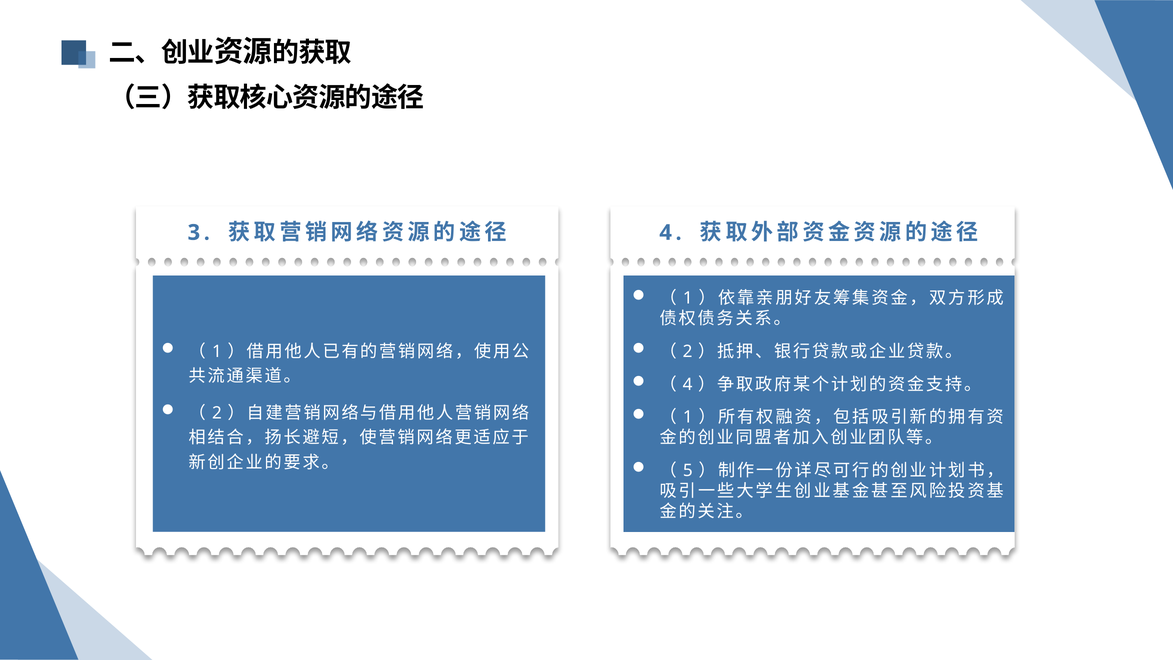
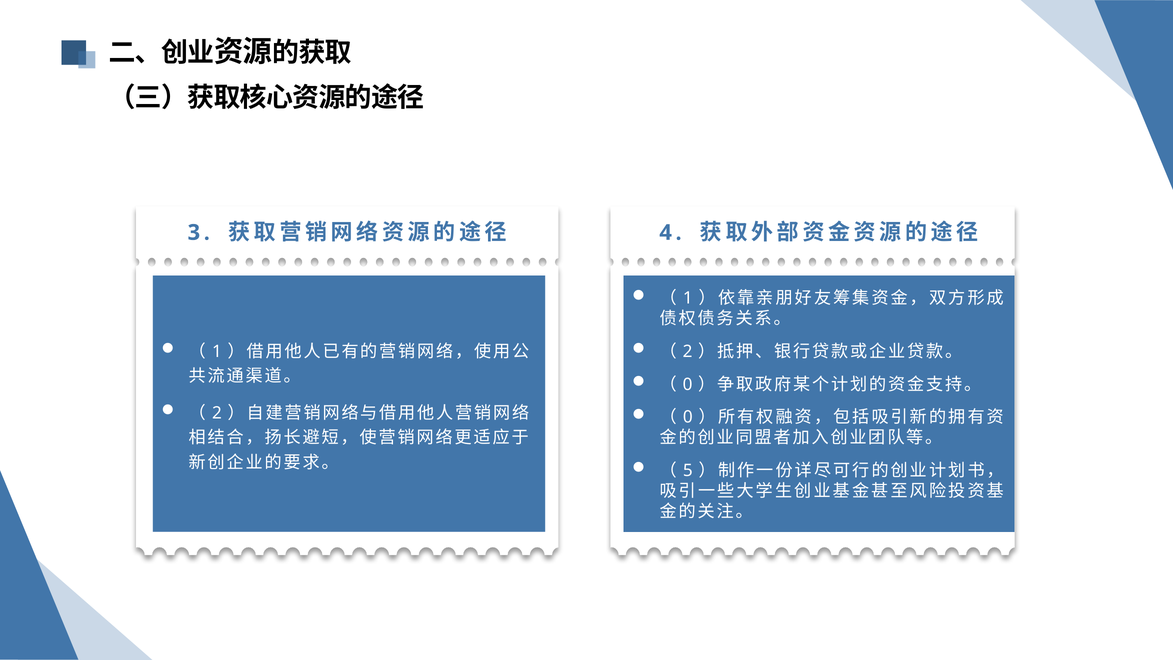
4 at (688, 384): 4 -> 0
1 at (688, 417): 1 -> 0
